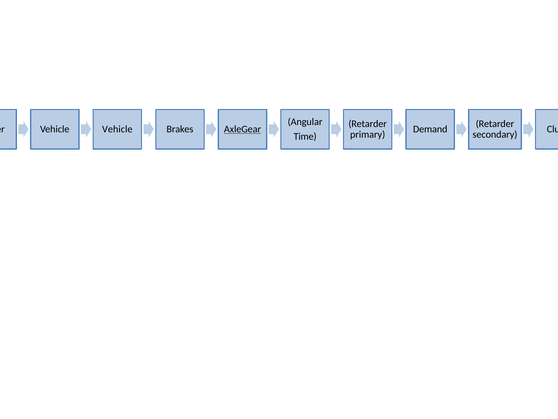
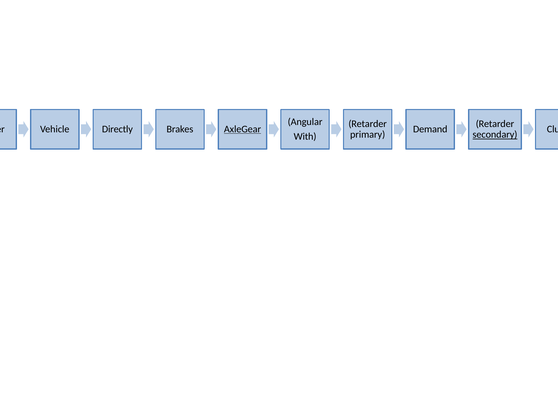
Vehicle Vehicle: Vehicle -> Directly
secondary underline: none -> present
Time: Time -> With
